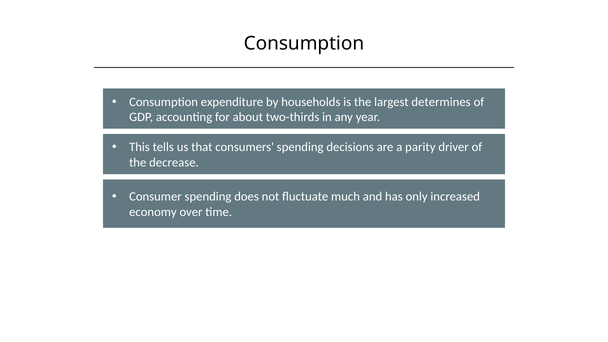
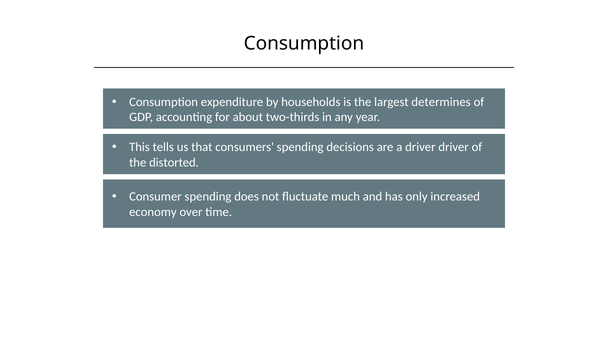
a parity: parity -> driver
decrease: decrease -> distorted
